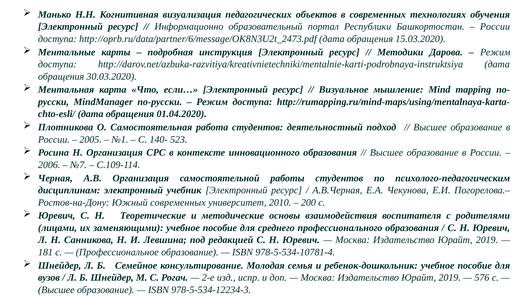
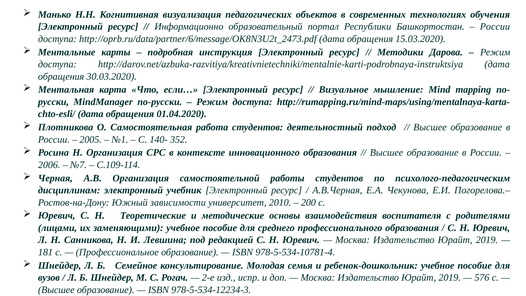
523: 523 -> 352
Южный современных: современных -> зависимости
